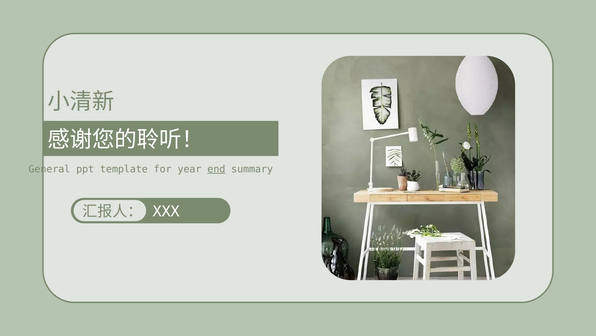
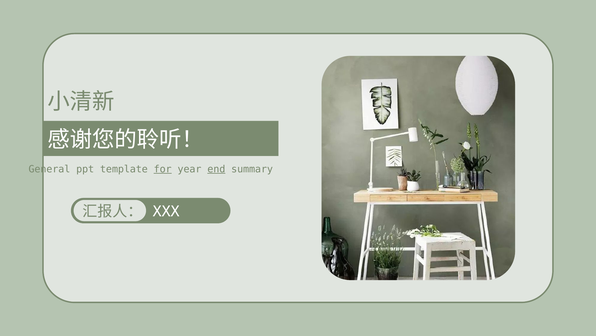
for underline: none -> present
